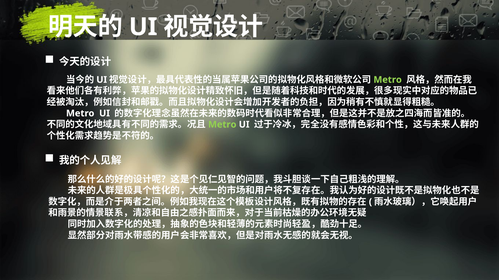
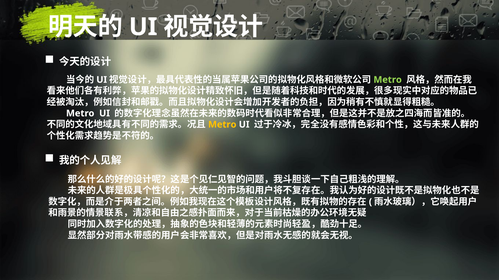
Metro at (222, 125) colour: light green -> yellow
